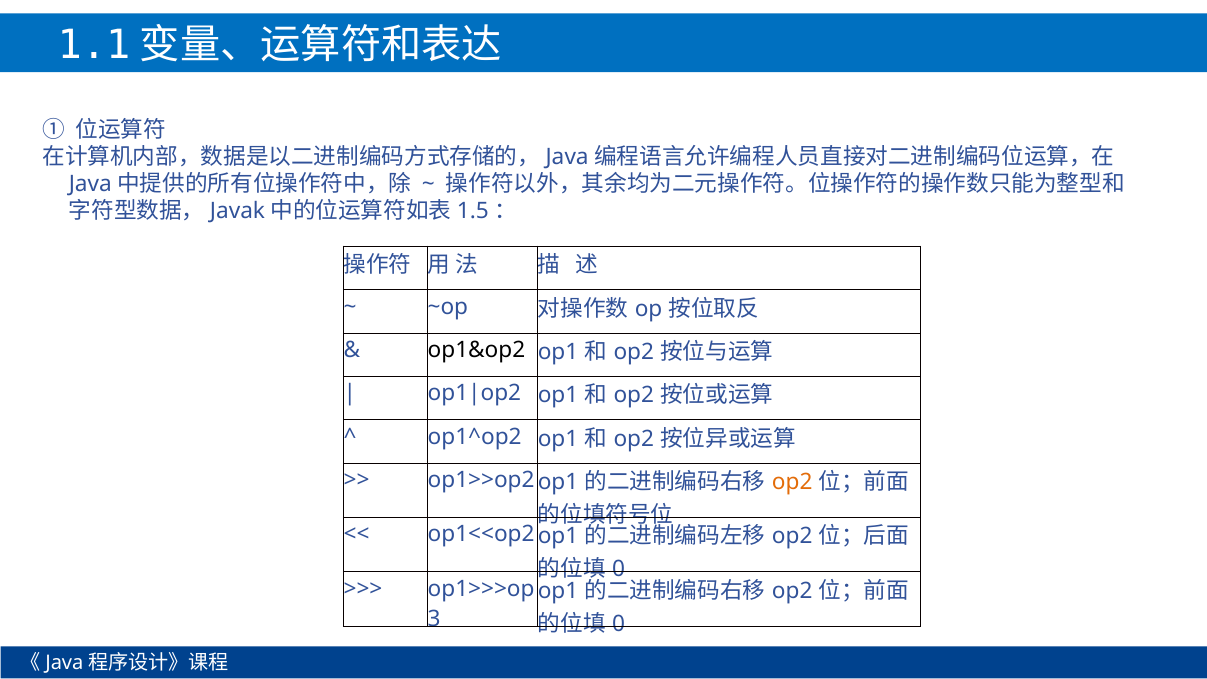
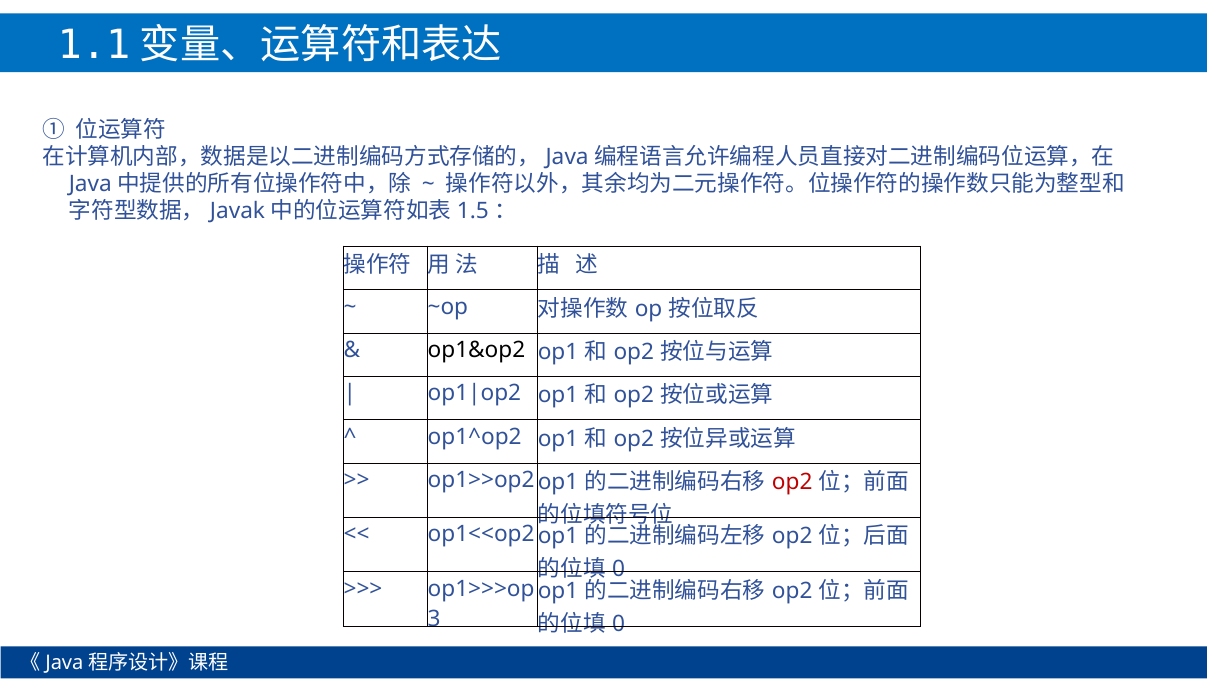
op2 at (792, 482) colour: orange -> red
